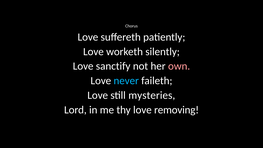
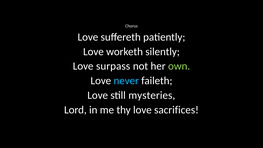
sanctify: sanctify -> surpass
own colour: pink -> light green
removing: removing -> sacrifices
